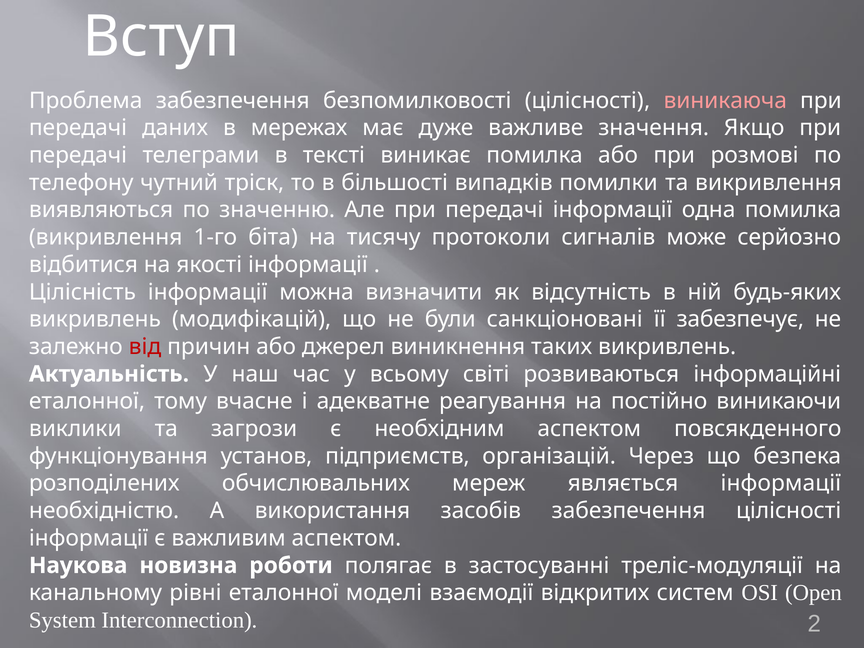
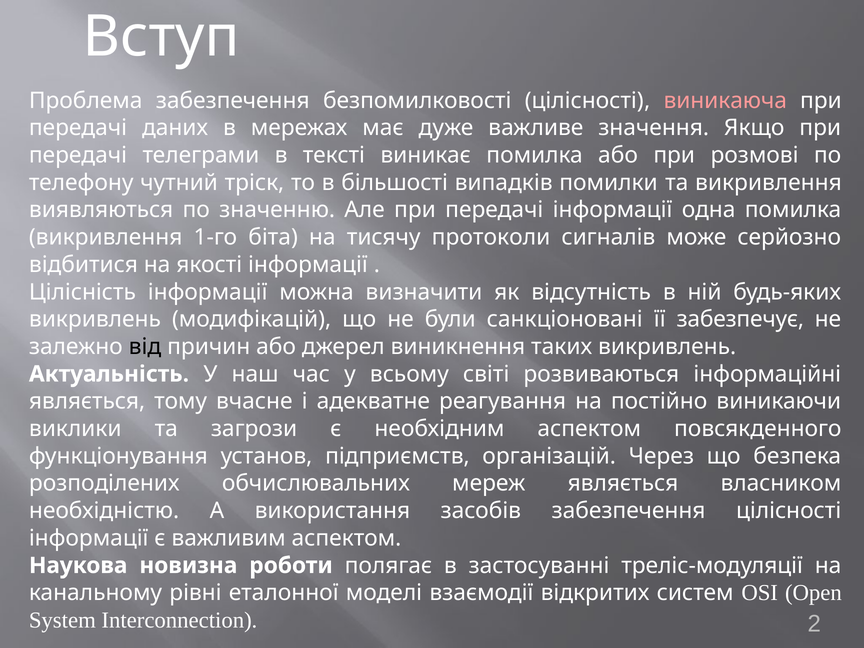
від colour: red -> black
еталонної at (87, 401): еталонної -> являється
являється інформації: інформації -> власником
